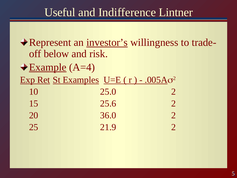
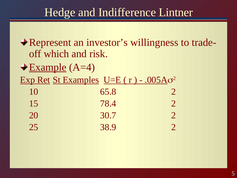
Useful: Useful -> Hedge
investor’s underline: present -> none
below: below -> which
25.0: 25.0 -> 65.8
25.6: 25.6 -> 78.4
36.0: 36.0 -> 30.7
21.9: 21.9 -> 38.9
